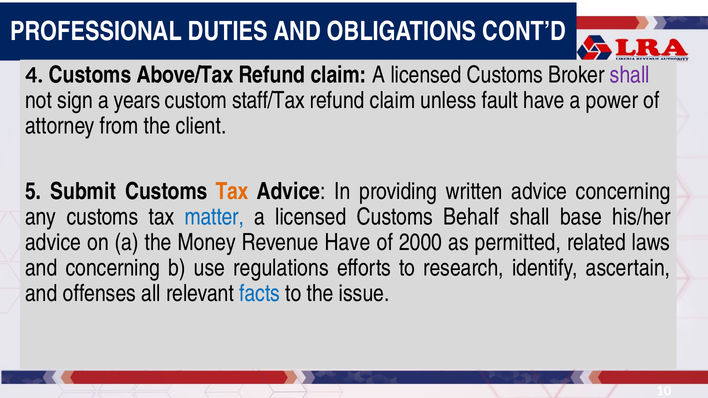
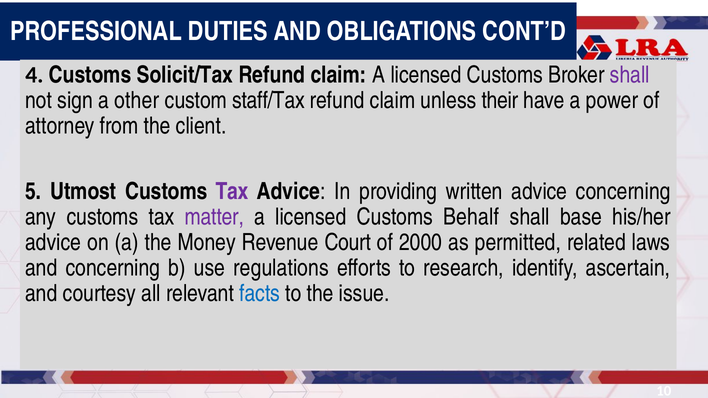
Above/Tax: Above/Tax -> Solicit/Tax
years: years -> other
fault: fault -> their
Submit: Submit -> Utmost
Tax at (232, 192) colour: orange -> purple
matter colour: blue -> purple
Revenue Have: Have -> Court
offenses: offenses -> courtesy
